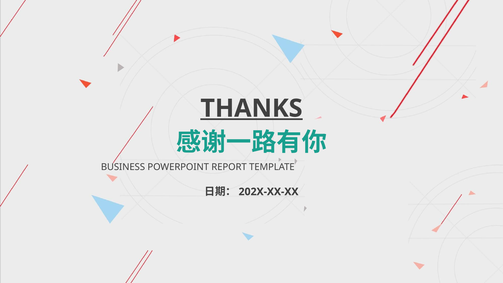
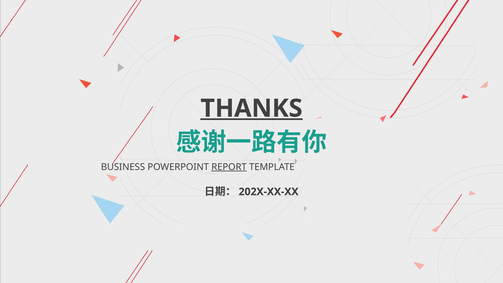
REPORT underline: none -> present
